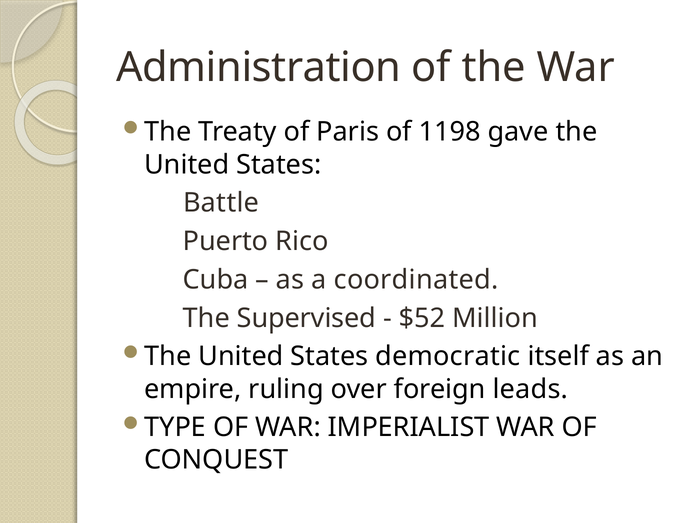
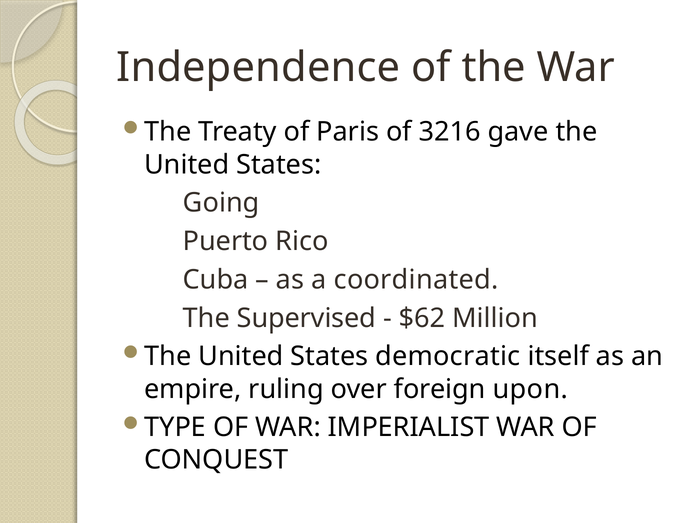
Administration: Administration -> Independence
1198: 1198 -> 3216
Battle: Battle -> Going
$52: $52 -> $62
leads: leads -> upon
